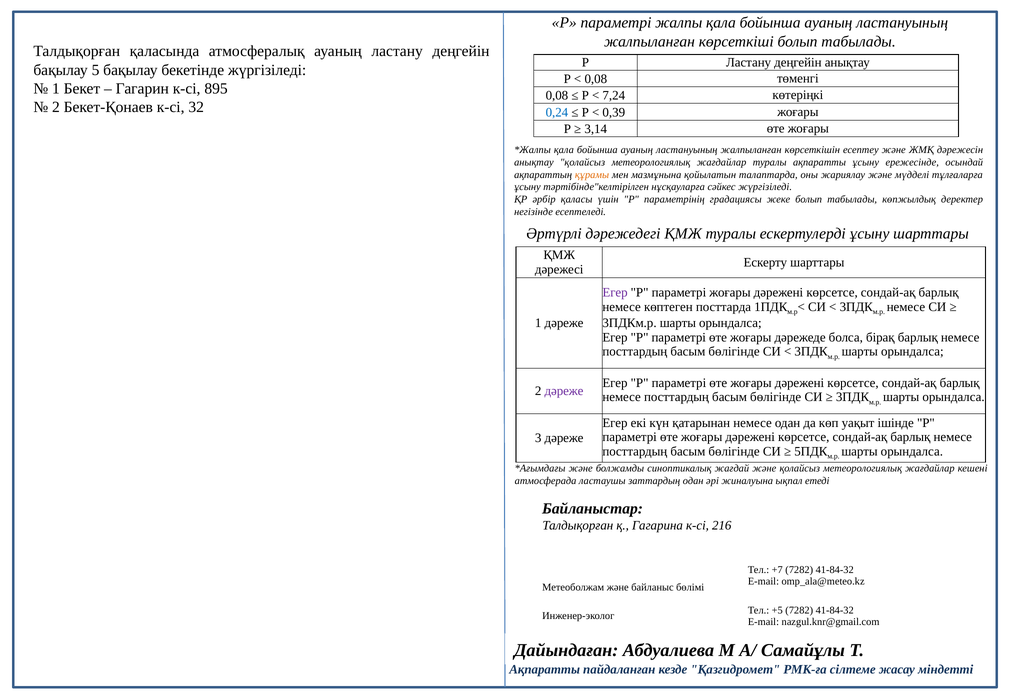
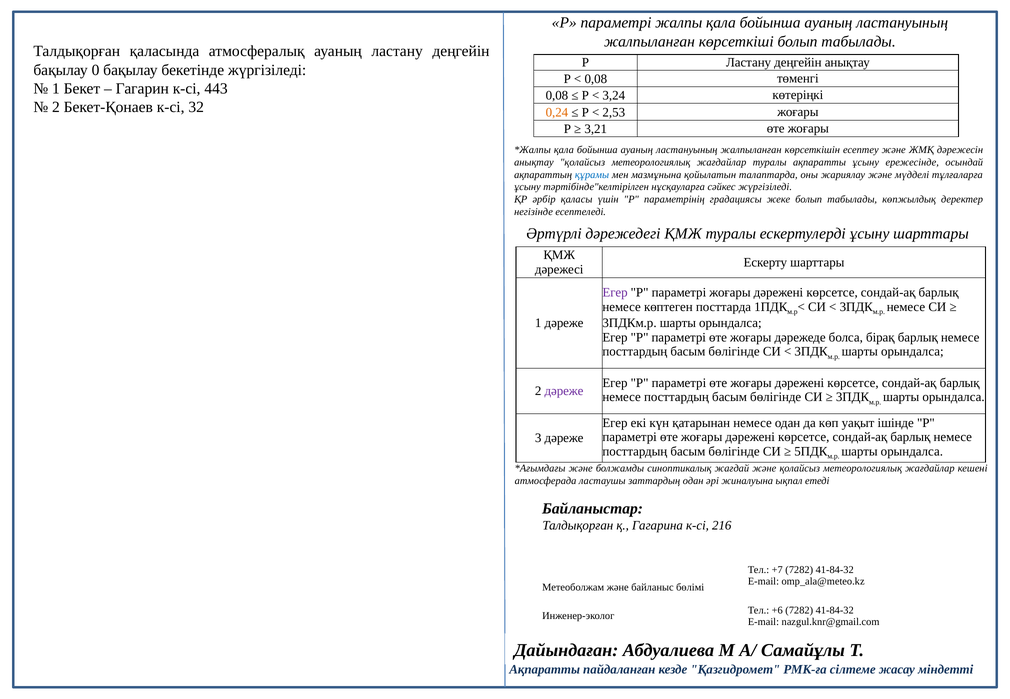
5: 5 -> 0
895: 895 -> 443
7,24: 7,24 -> 3,24
0,24 colour: blue -> orange
0,39: 0,39 -> 2,53
3,14: 3,14 -> 3,21
құрамы colour: orange -> blue
+5: +5 -> +6
